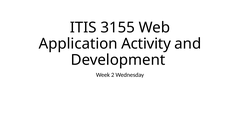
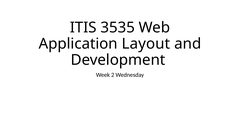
3155: 3155 -> 3535
Activity: Activity -> Layout
